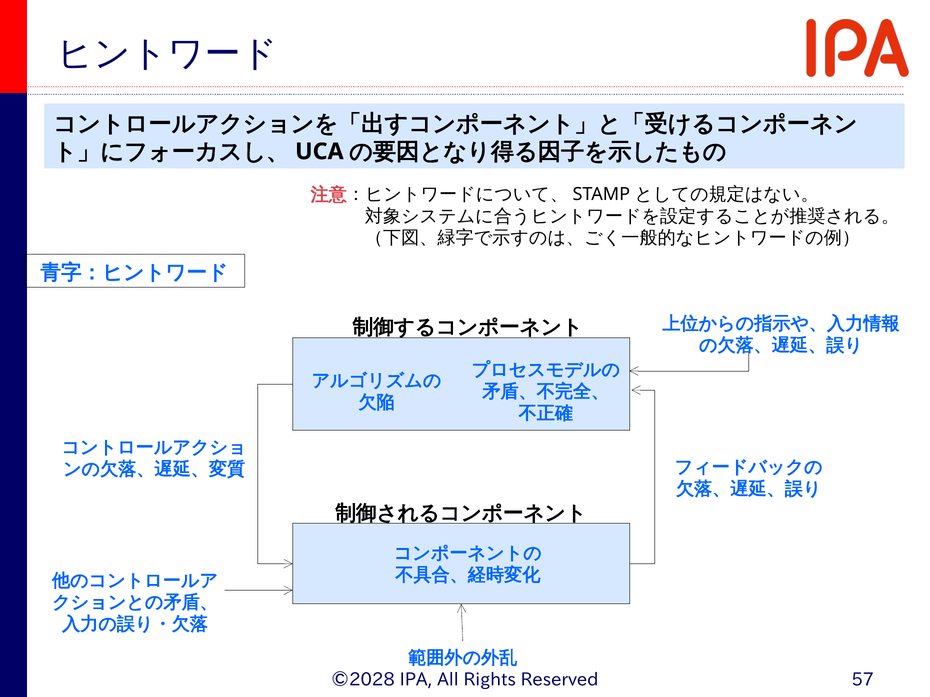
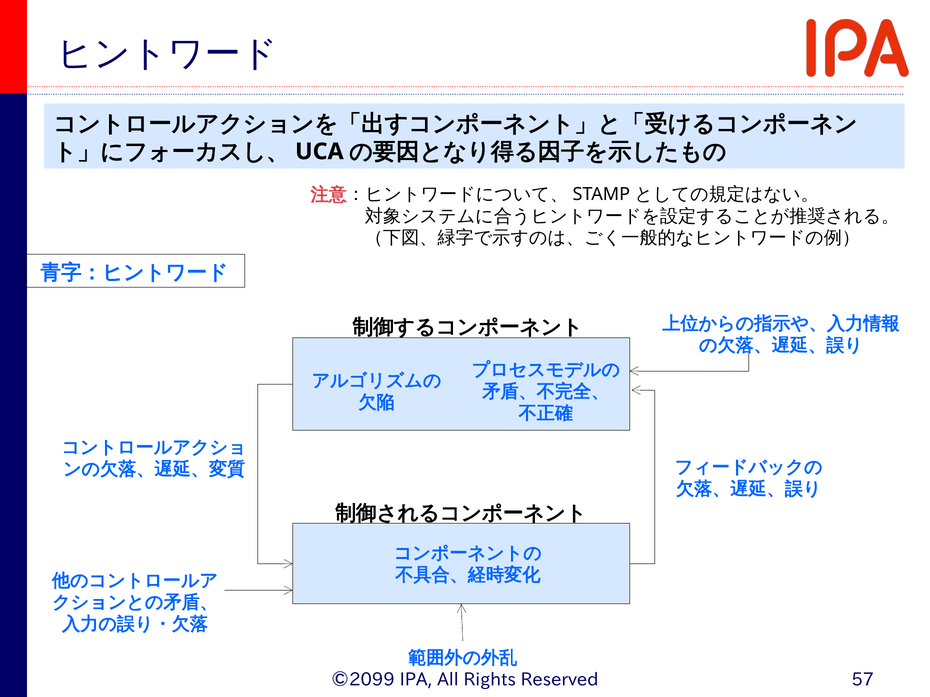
©2028: ©2028 -> ©2099
